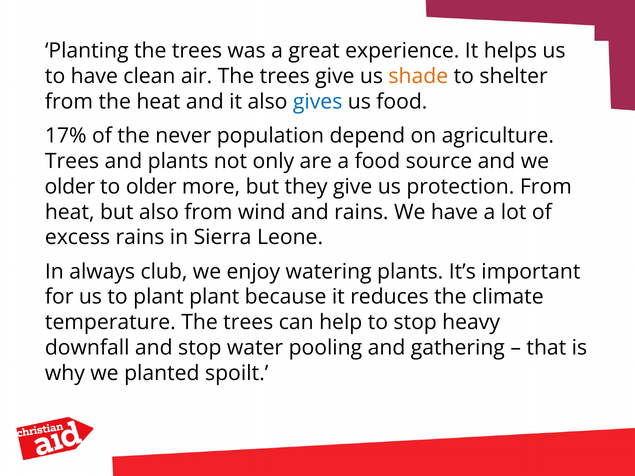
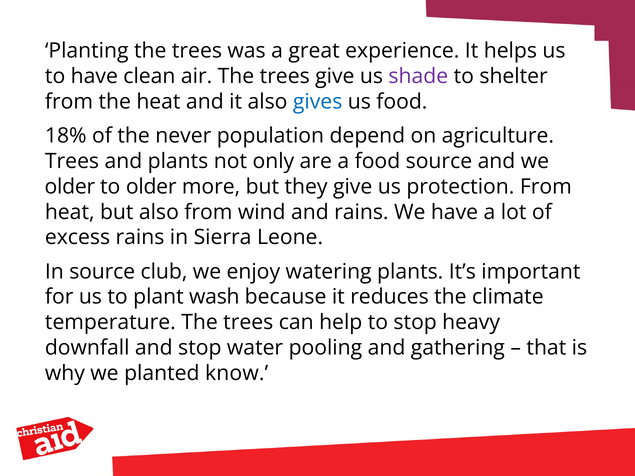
shade colour: orange -> purple
17%: 17% -> 18%
In always: always -> source
plant plant: plant -> wash
spoilt: spoilt -> know
